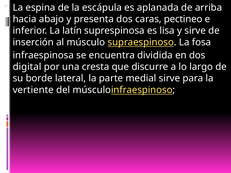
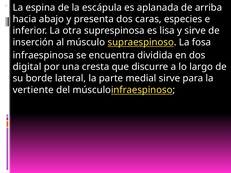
pectineo: pectineo -> especies
latín: latín -> otra
